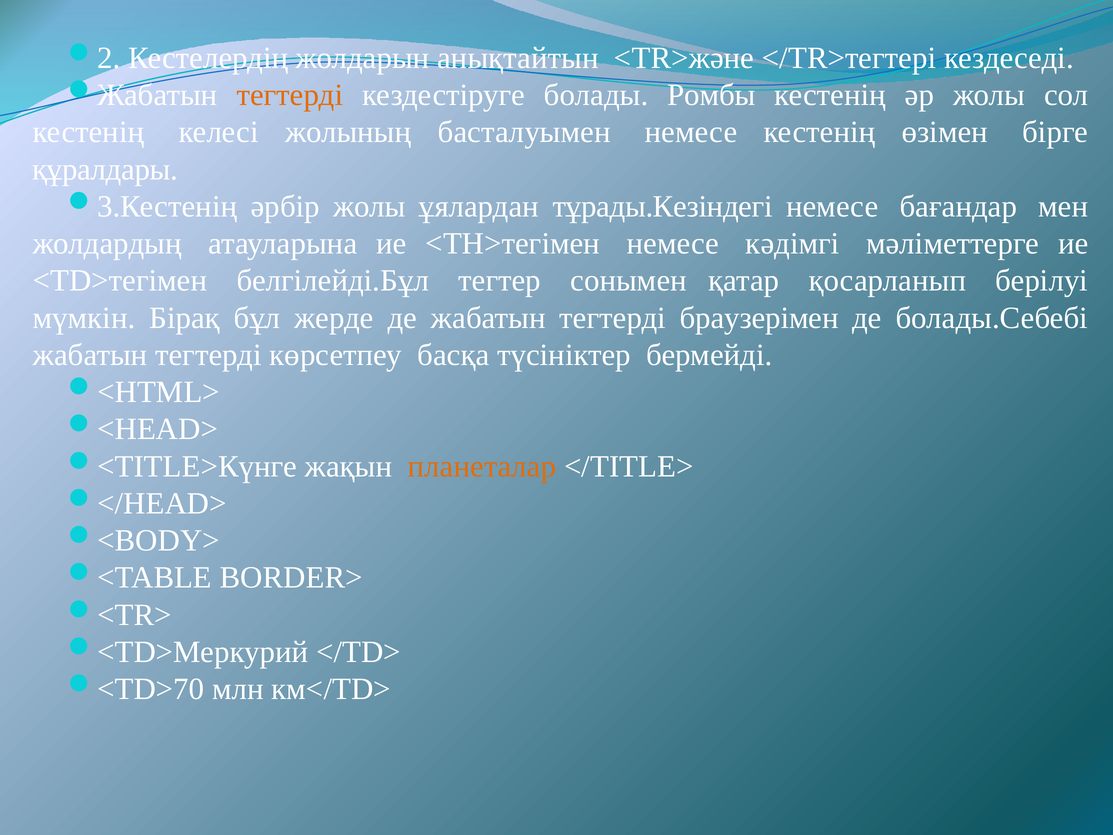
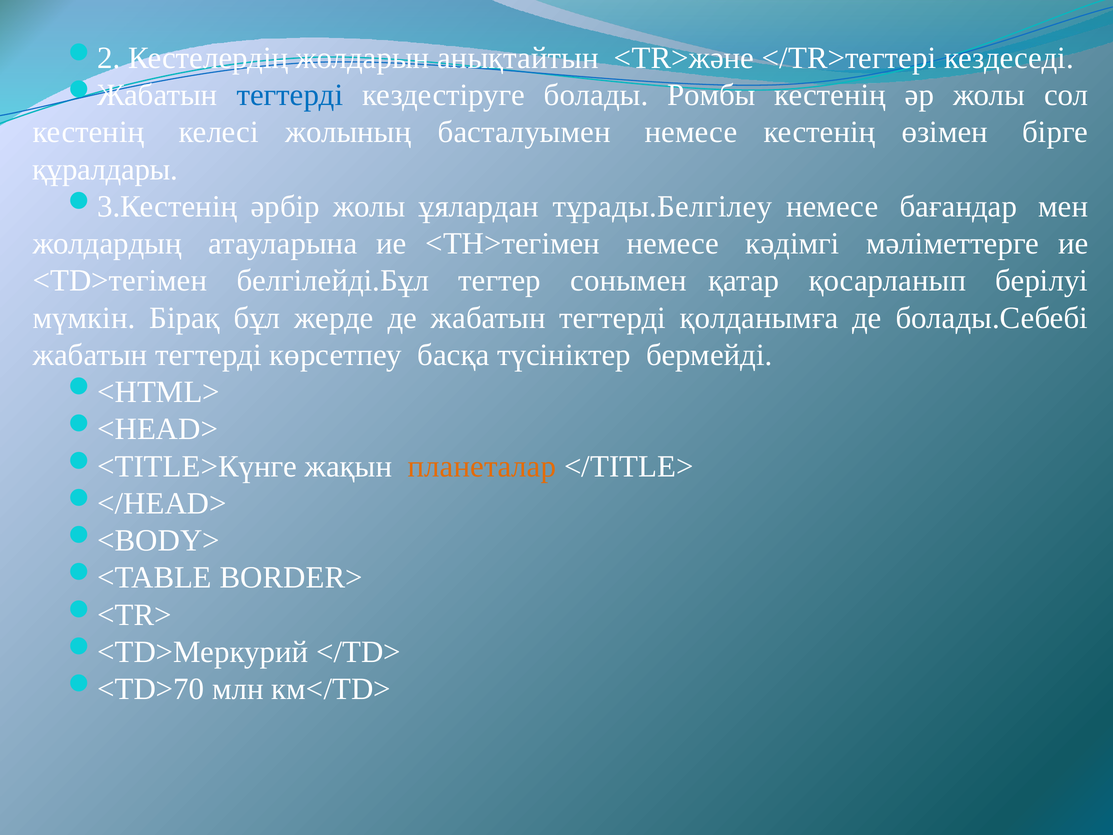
тегтерді at (290, 95) colour: orange -> blue
тұрады.Кезіндегі: тұрады.Кезіндегі -> тұрады.Белгілеу
браузерімен: браузерімен -> қолданымға
